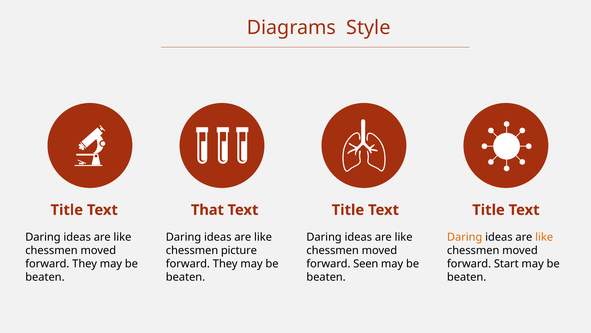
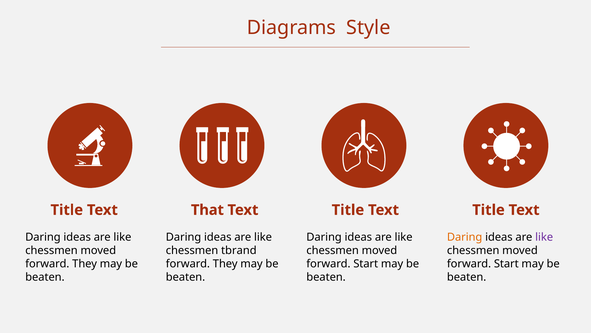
like at (544, 237) colour: orange -> purple
picture: picture -> tbrand
Seen at (366, 263): Seen -> Start
